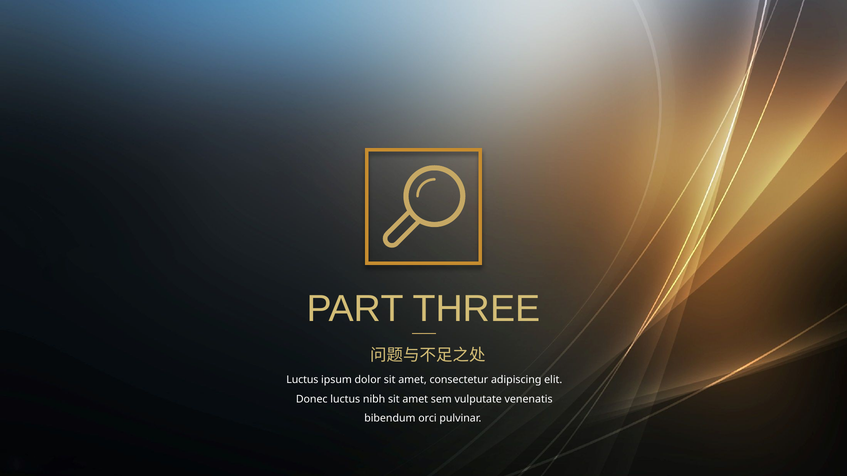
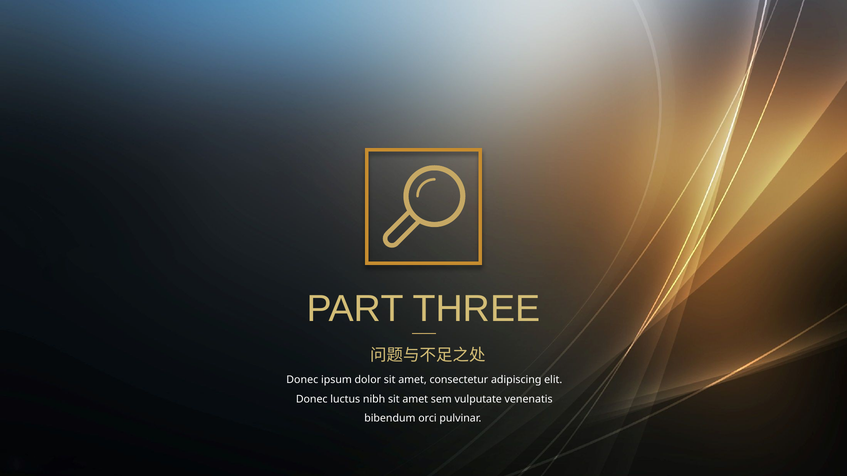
Luctus at (302, 380): Luctus -> Donec
